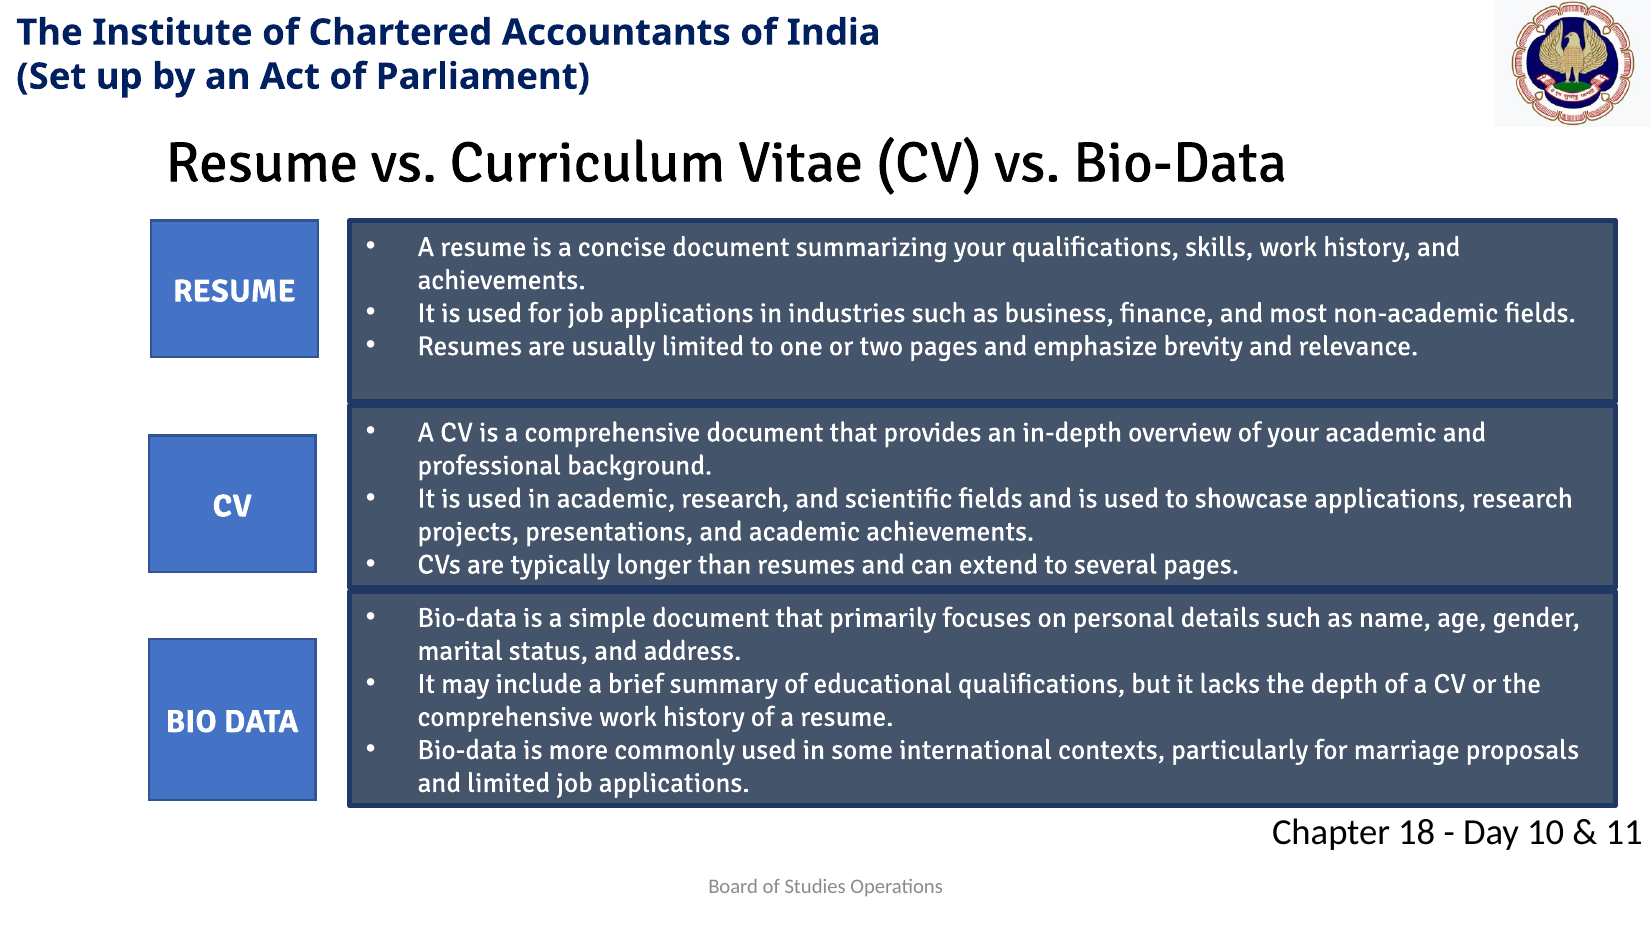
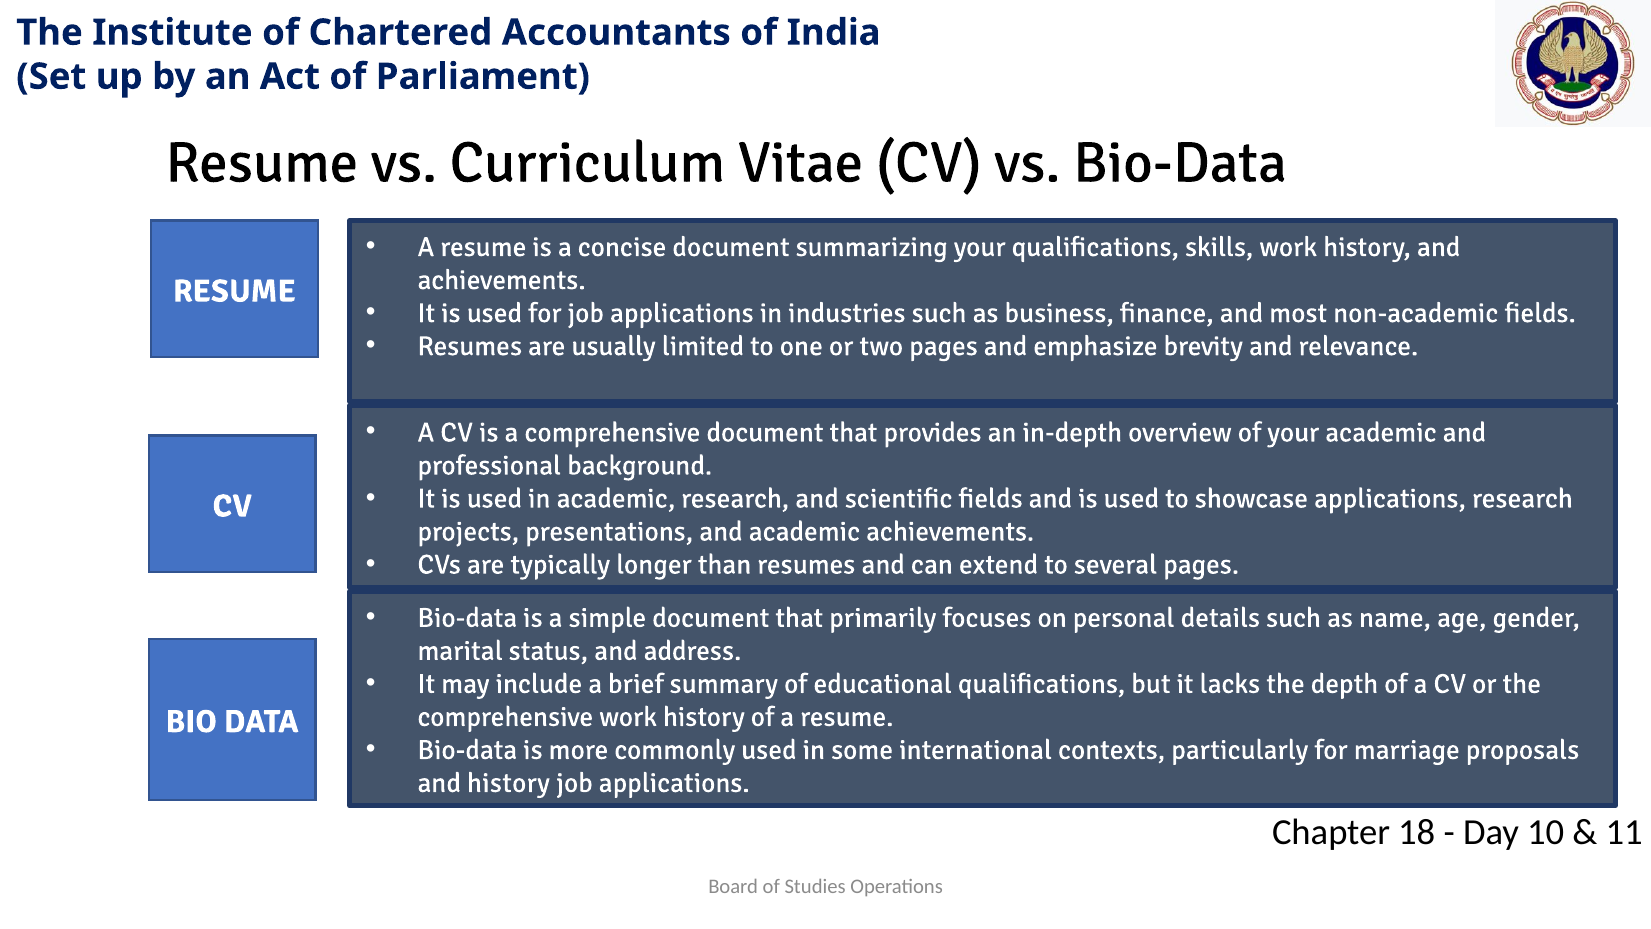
and limited: limited -> history
